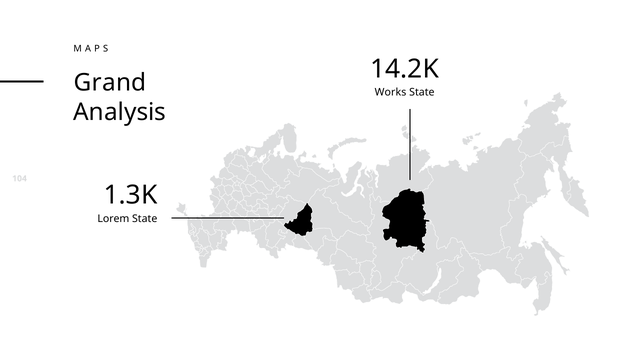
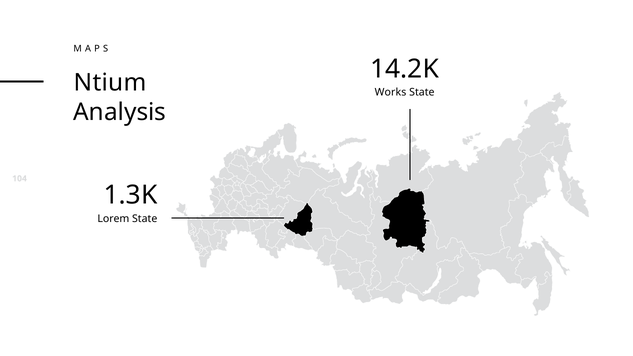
Grand: Grand -> Ntium
